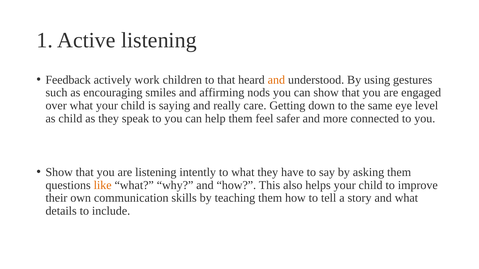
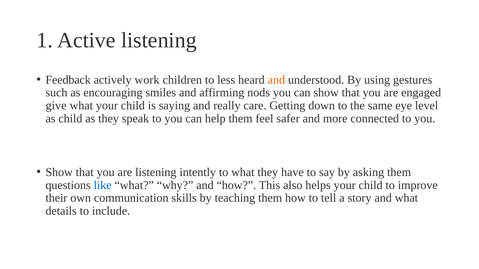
to that: that -> less
over: over -> give
like colour: orange -> blue
